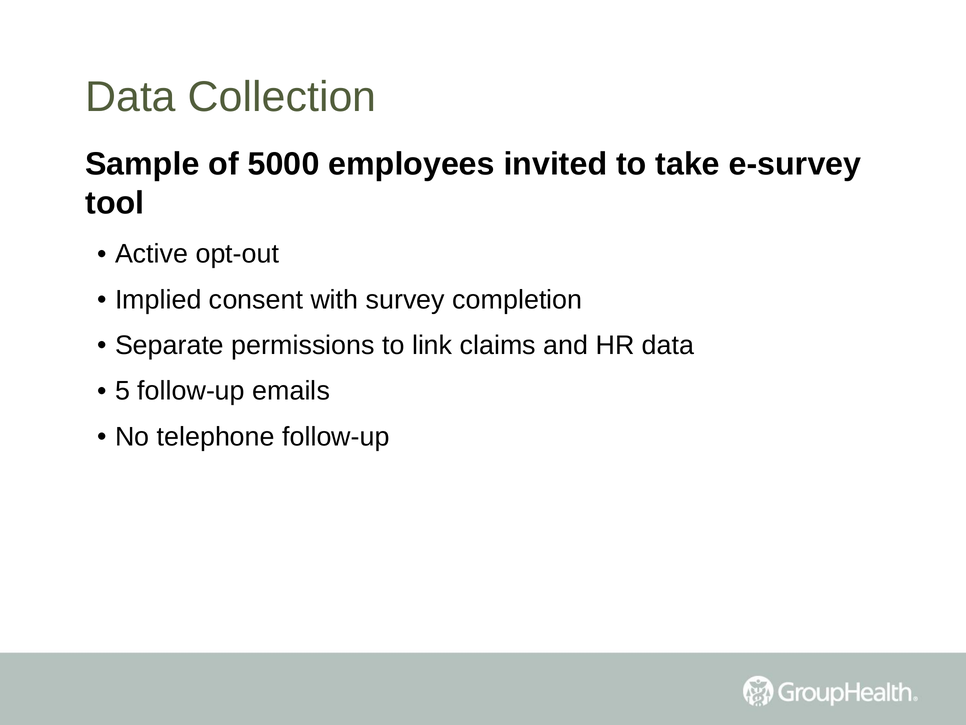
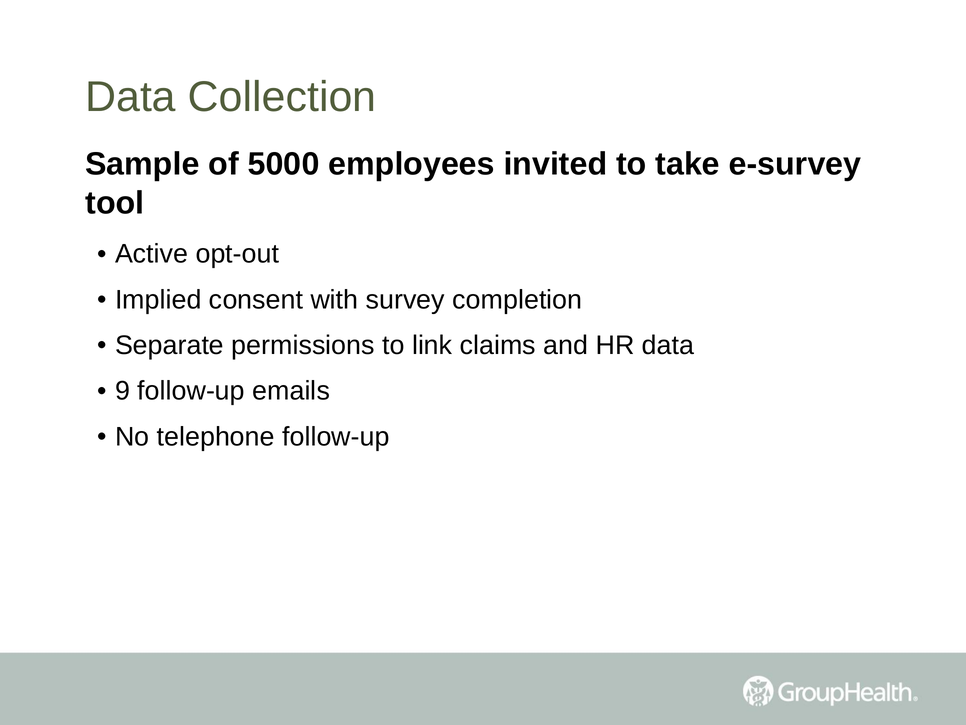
5: 5 -> 9
